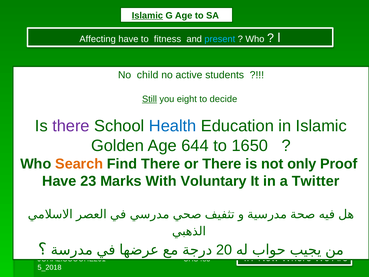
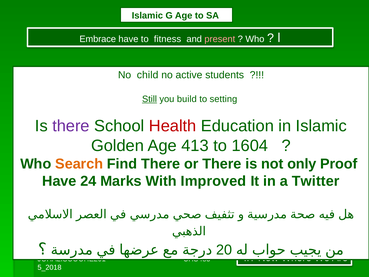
Islamic at (147, 16) underline: present -> none
Affecting: Affecting -> Embrace
present colour: light blue -> pink
eight: eight -> build
decide: decide -> setting
Health colour: blue -> red
644: 644 -> 413
1650: 1650 -> 1604
23: 23 -> 24
Voluntary: Voluntary -> Improved
